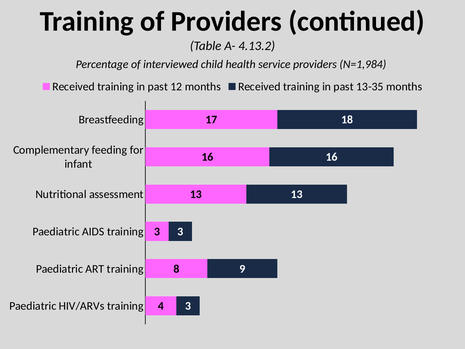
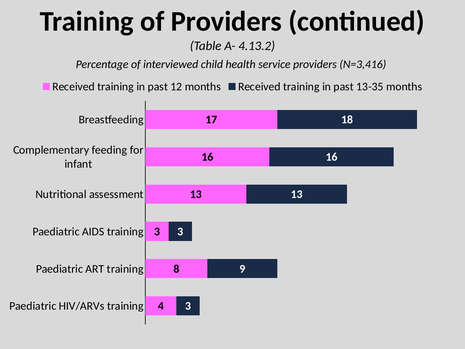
N=1,984: N=1,984 -> N=3,416
